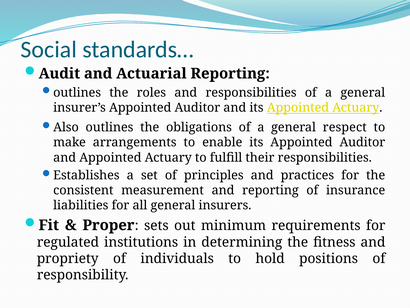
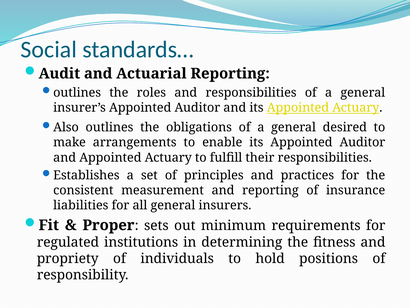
respect: respect -> desired
